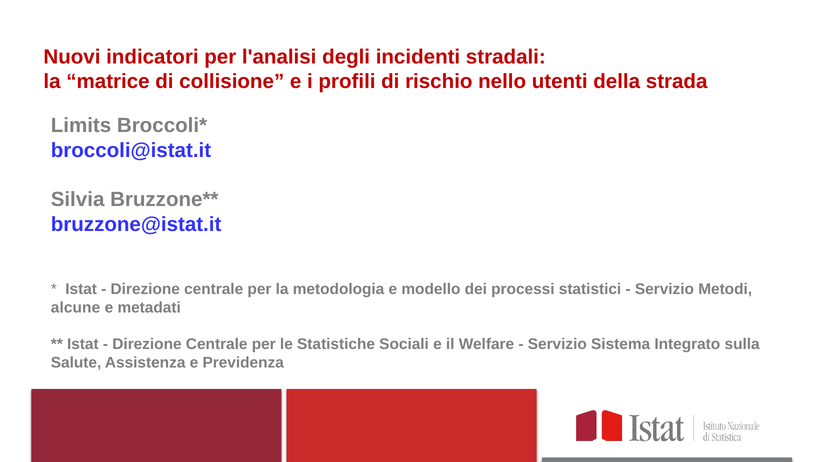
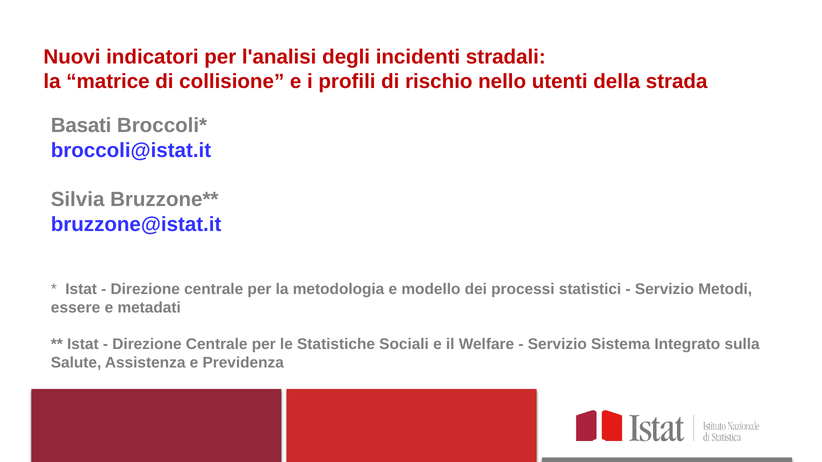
Limits: Limits -> Basati
alcune: alcune -> essere
